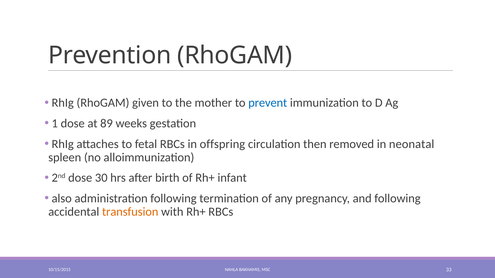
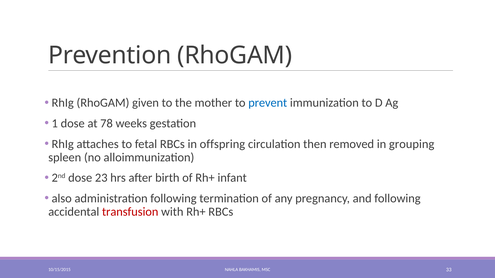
89: 89 -> 78
neonatal: neonatal -> grouping
30: 30 -> 23
transfusion colour: orange -> red
